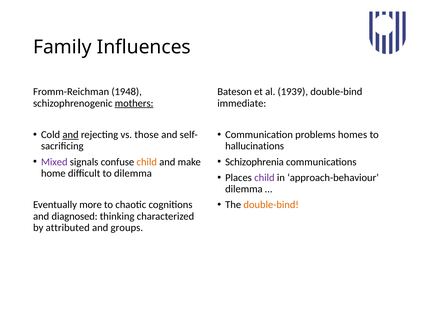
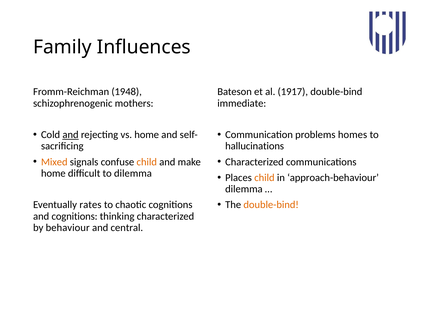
1939: 1939 -> 1917
mothers underline: present -> none
vs those: those -> home
Mixed colour: purple -> orange
Schizophrenia at (254, 162): Schizophrenia -> Characterized
child at (264, 178) colour: purple -> orange
more: more -> rates
and diagnosed: diagnosed -> cognitions
attributed: attributed -> behaviour
groups: groups -> central
